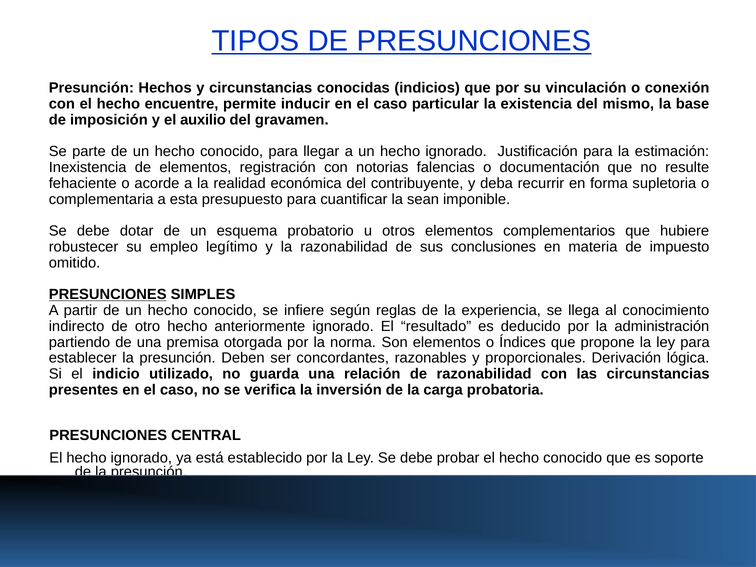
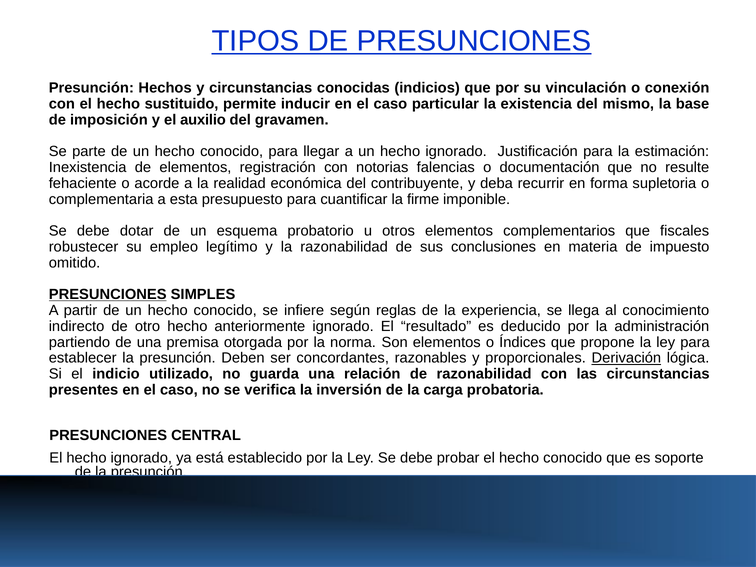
encuentre: encuentre -> sustituido
sean: sean -> firme
hubiere: hubiere -> fiscales
Derivación underline: none -> present
